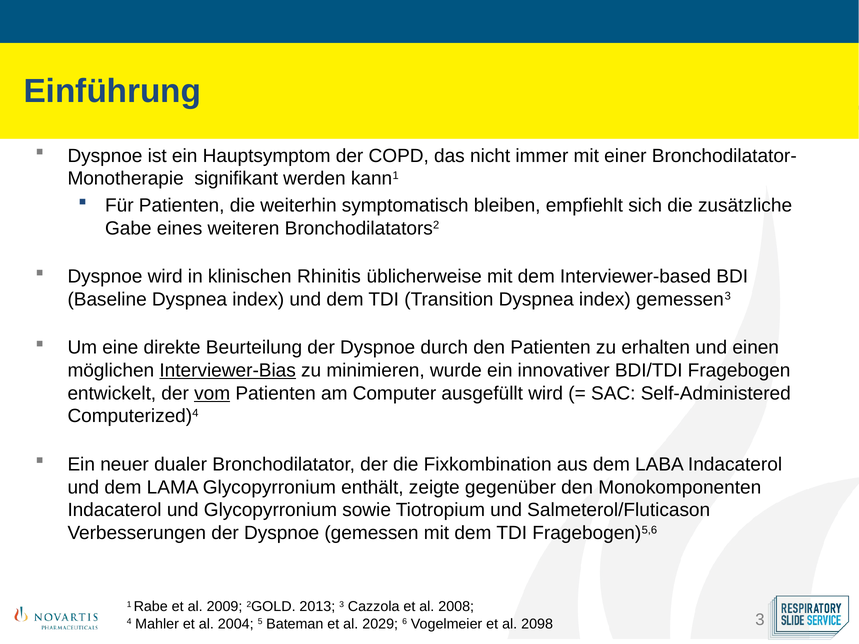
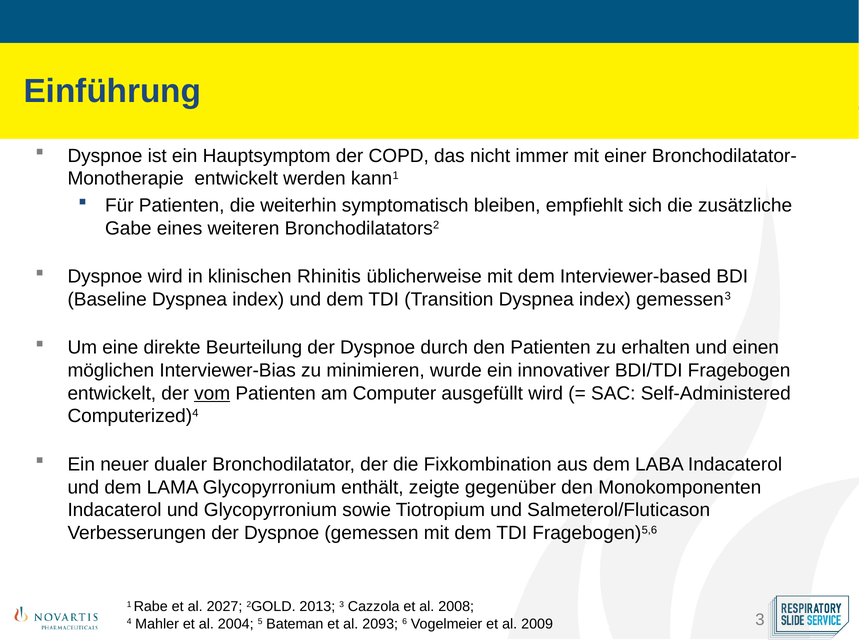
signifikant at (236, 179): signifikant -> entwickelt
Interviewer-Bias underline: present -> none
2009: 2009 -> 2027
2029: 2029 -> 2093
2098: 2098 -> 2009
